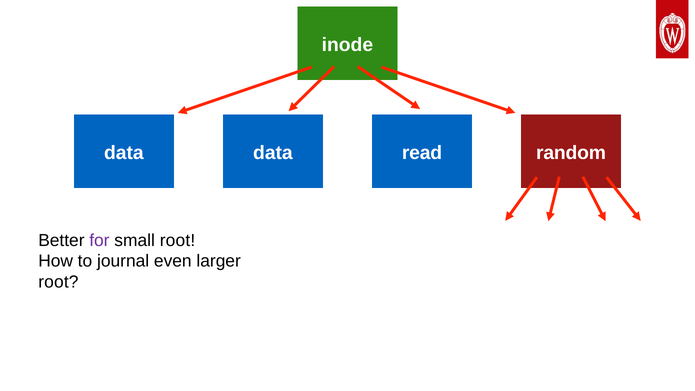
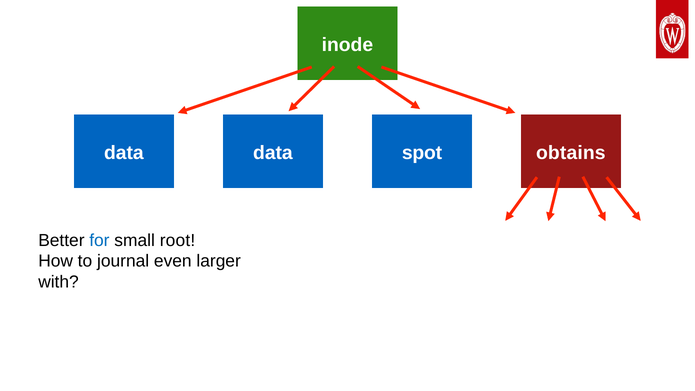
read: read -> spot
random: random -> obtains
for colour: purple -> blue
root at (58, 282): root -> with
